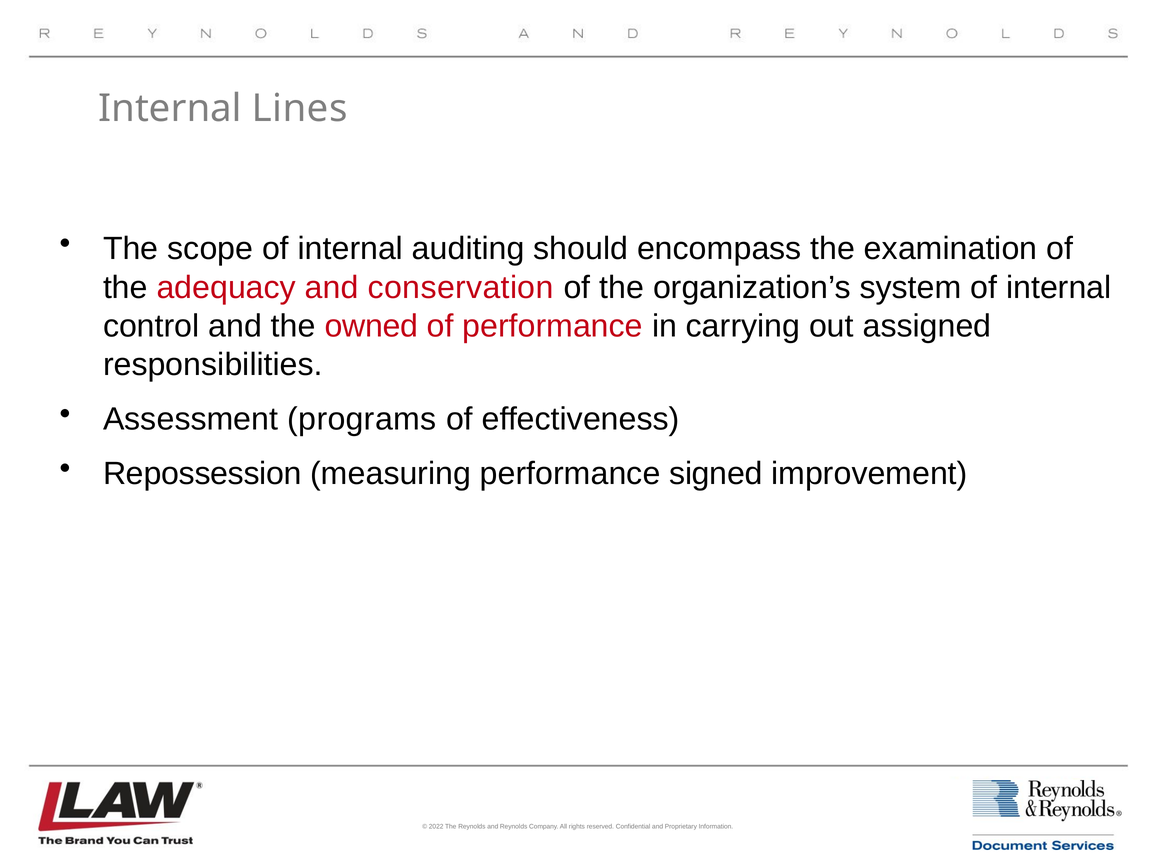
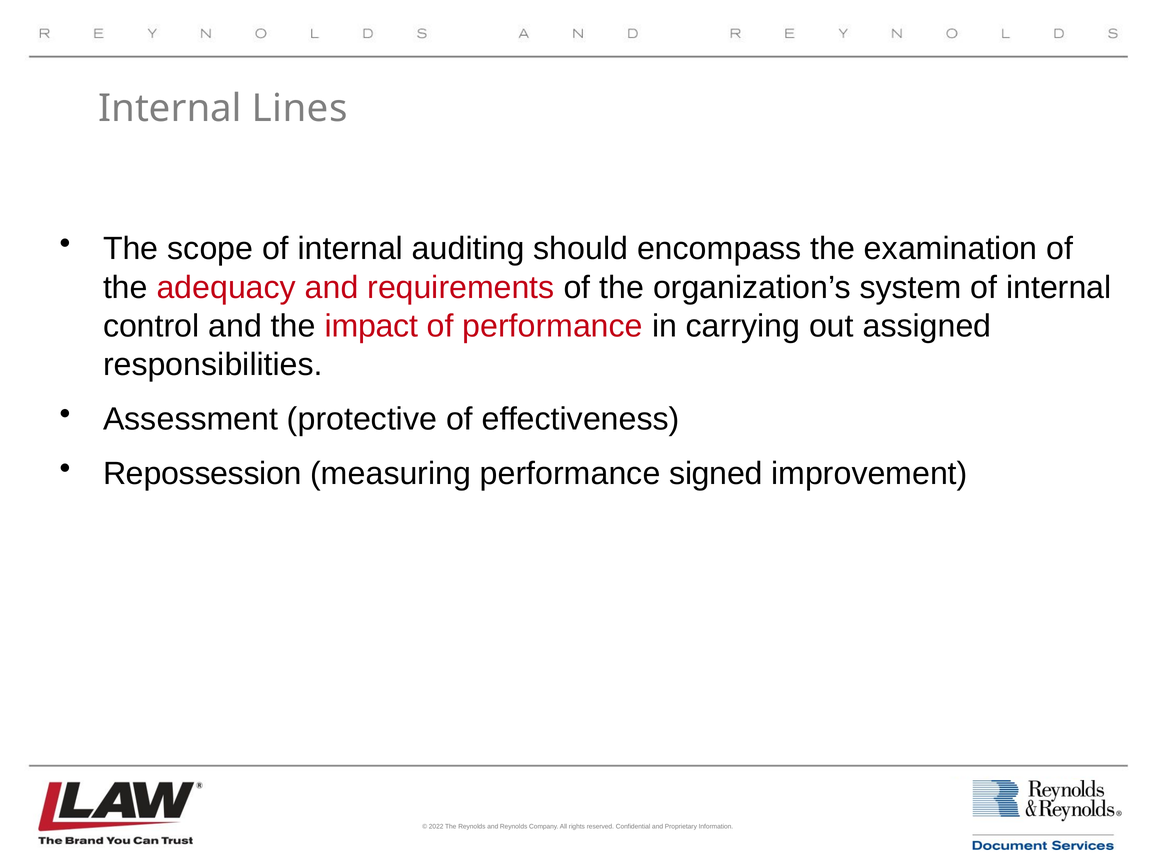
conservation: conservation -> requirements
owned: owned -> impact
programs: programs -> protective
